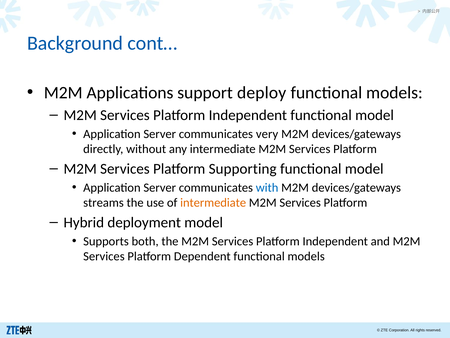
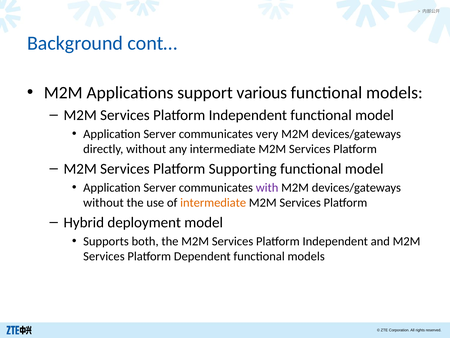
deploy: deploy -> various
with colour: blue -> purple
streams at (104, 202): streams -> without
